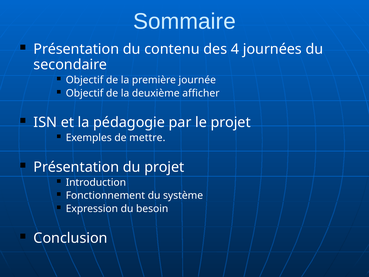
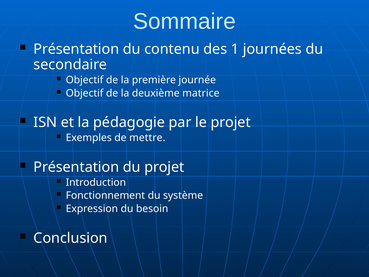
4: 4 -> 1
afficher: afficher -> matrice
